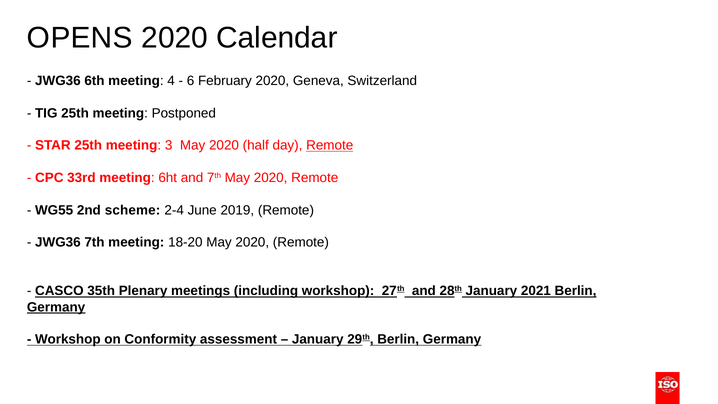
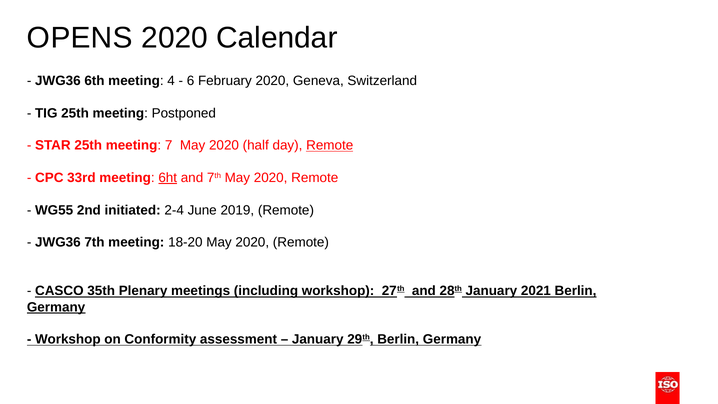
3: 3 -> 7
6ht underline: none -> present
scheme: scheme -> initiated
